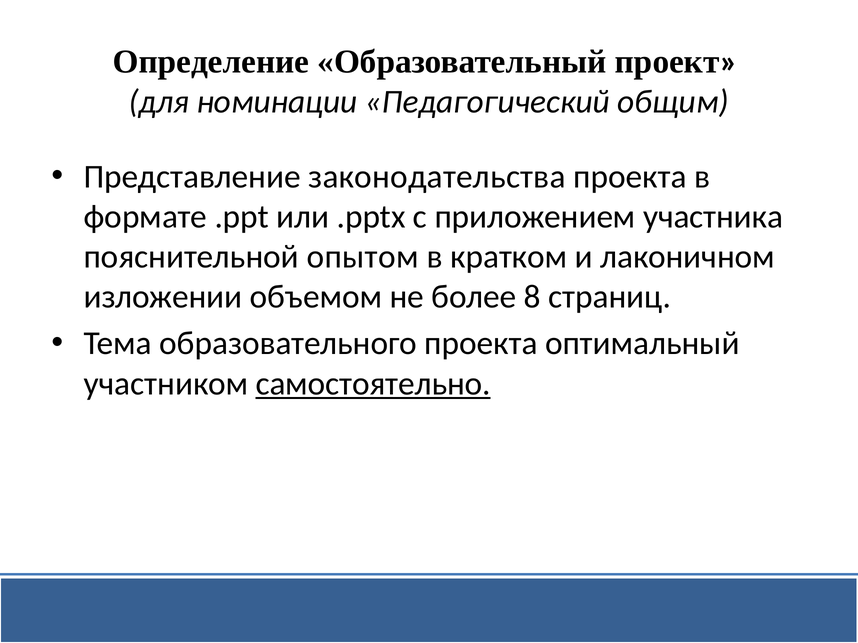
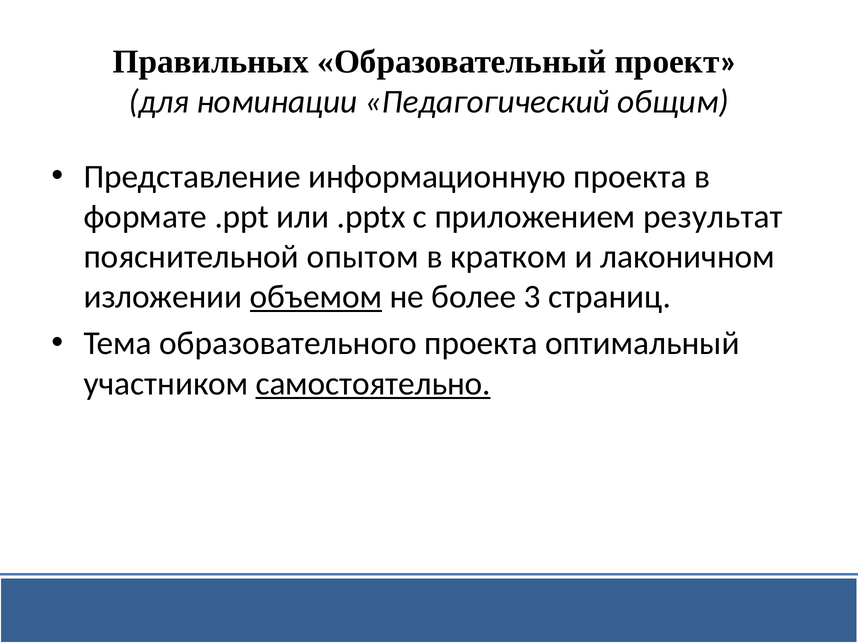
Определение: Определение -> Правильных
законодательства: законодательства -> информационную
участника: участника -> результат
объемом underline: none -> present
8: 8 -> 3
